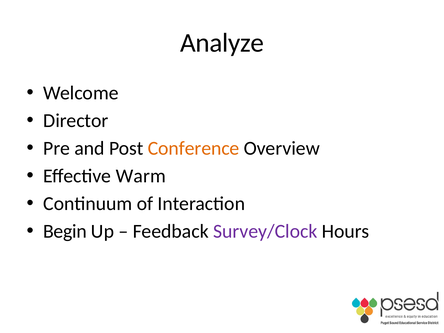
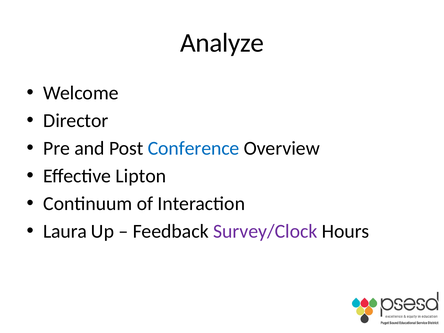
Conference colour: orange -> blue
Warm: Warm -> Lipton
Begin: Begin -> Laura
